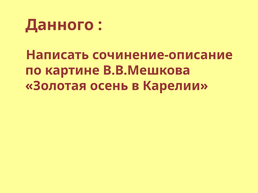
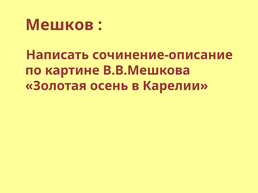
Данного: Данного -> Мешков
